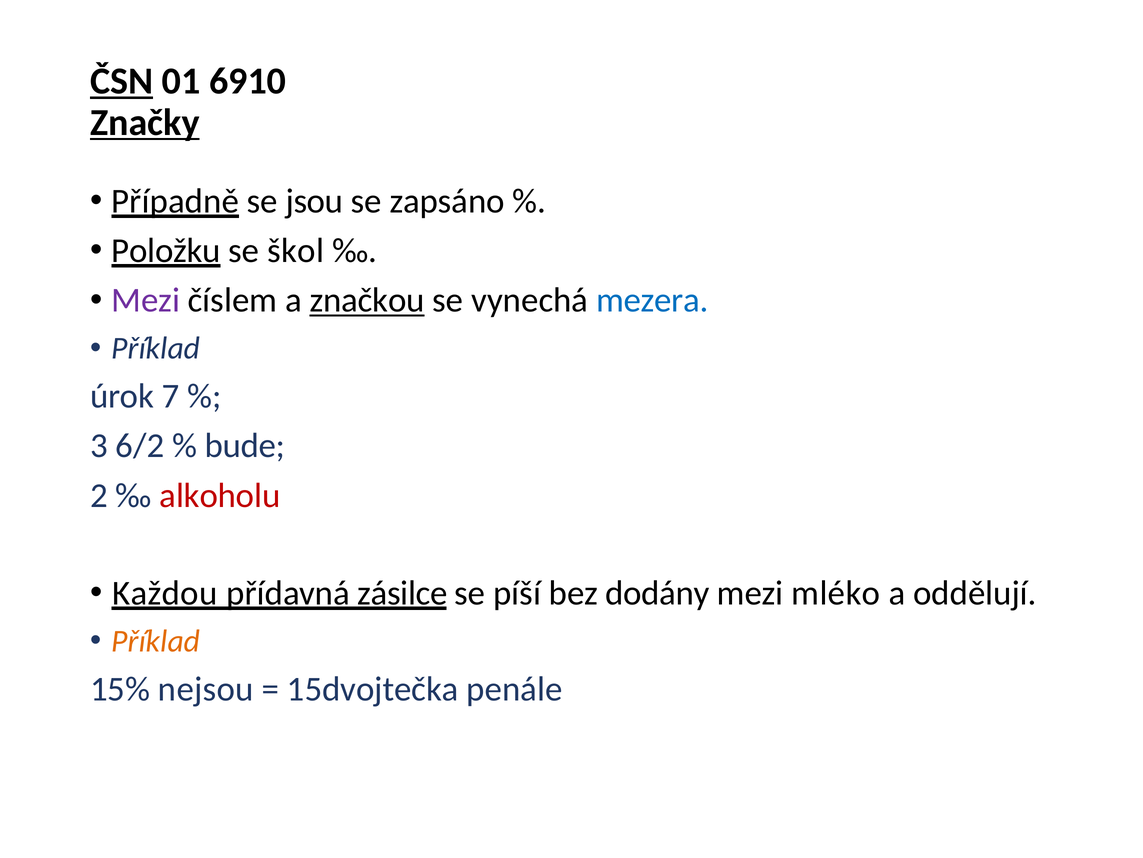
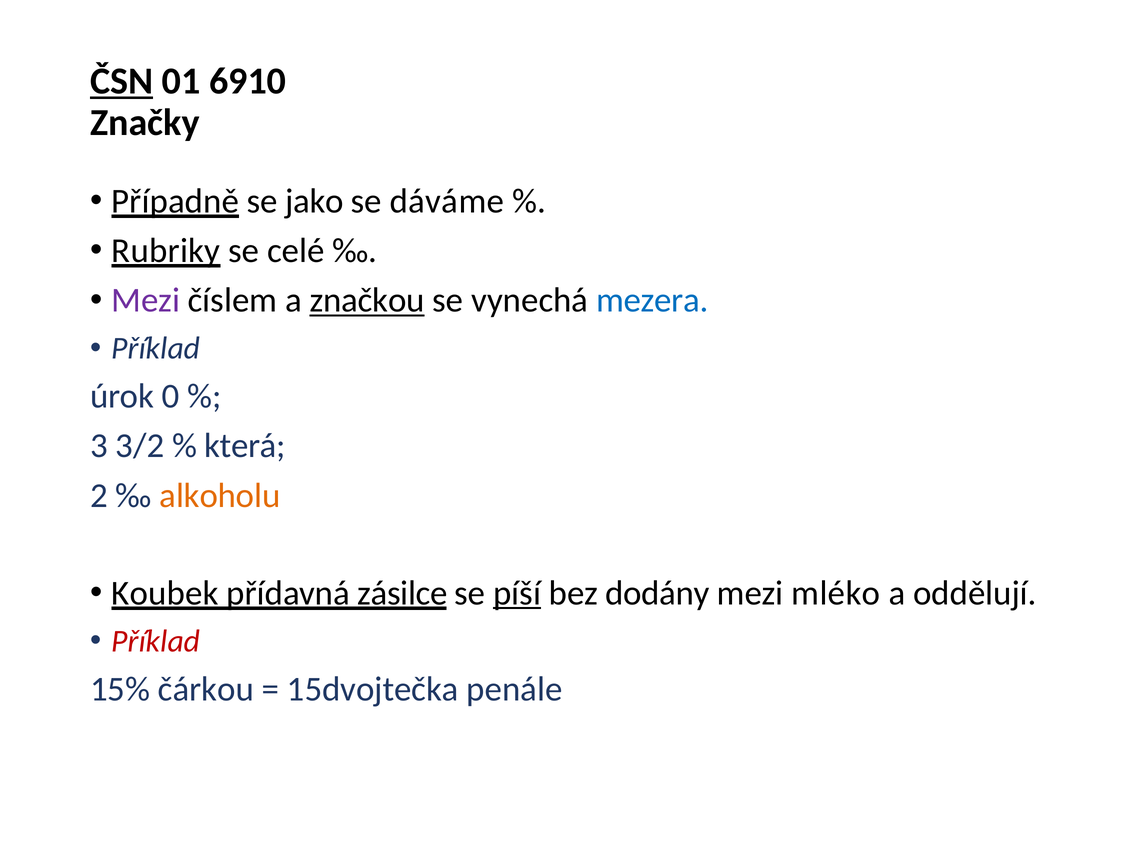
Značky underline: present -> none
jsou: jsou -> jako
zapsáno: zapsáno -> dáváme
Položku: Položku -> Rubriky
škol: škol -> celé
7: 7 -> 0
6/2: 6/2 -> 3/2
bude: bude -> která
alkoholu colour: red -> orange
Každou: Každou -> Koubek
píší underline: none -> present
Příklad at (156, 641) colour: orange -> red
nejsou: nejsou -> čárkou
